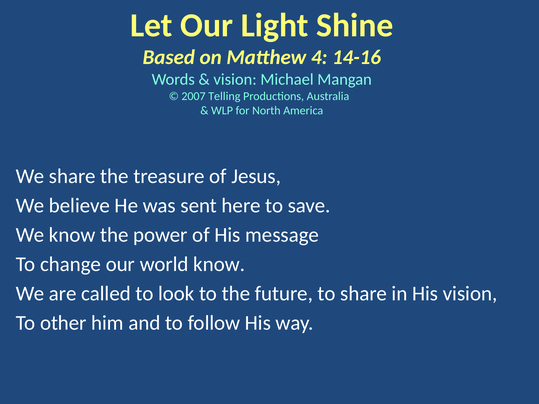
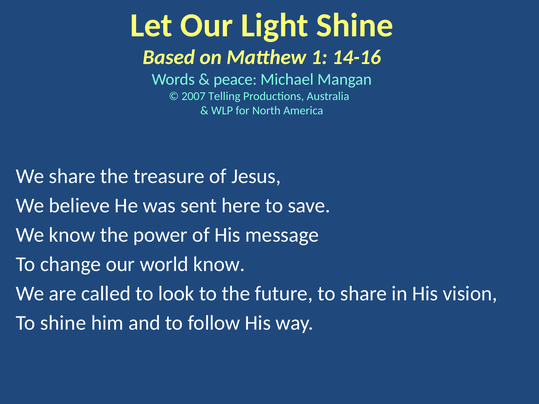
4: 4 -> 1
vision at (235, 80): vision -> peace
To other: other -> shine
